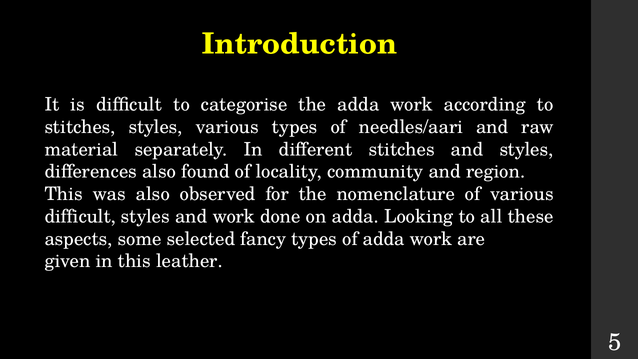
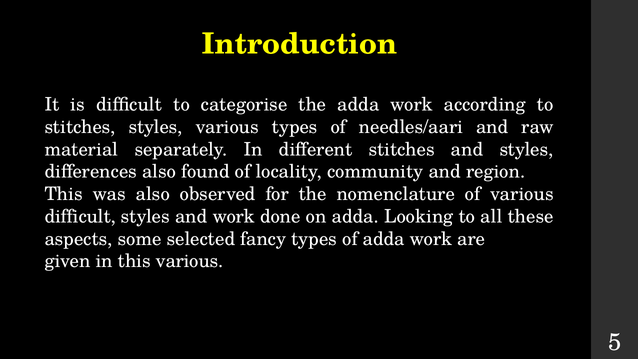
this leather: leather -> various
